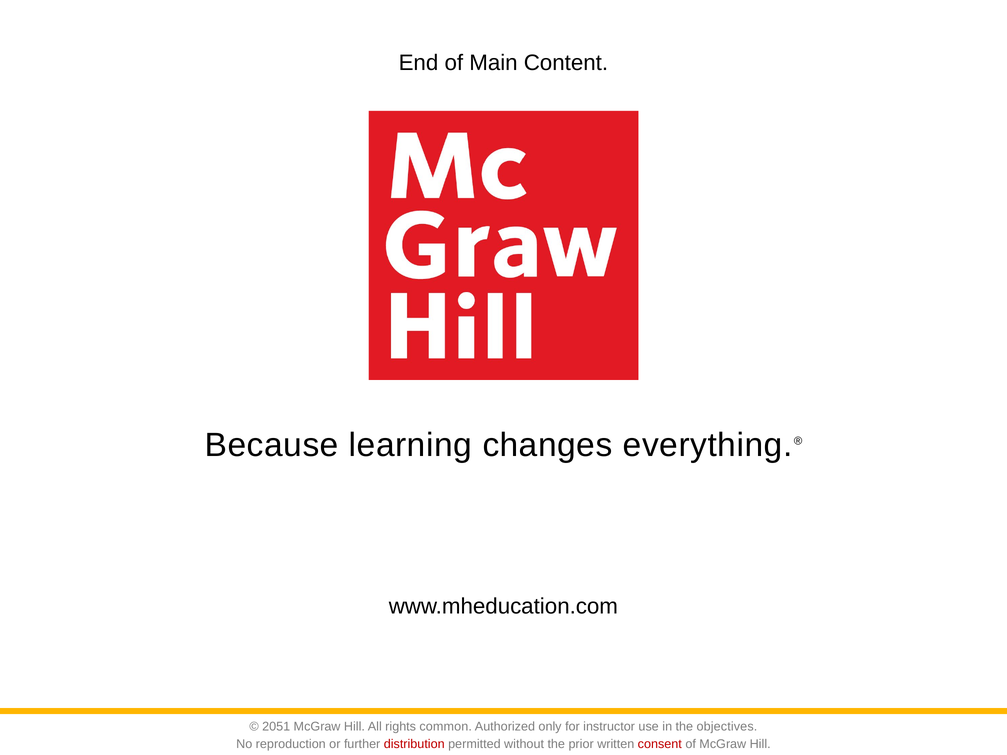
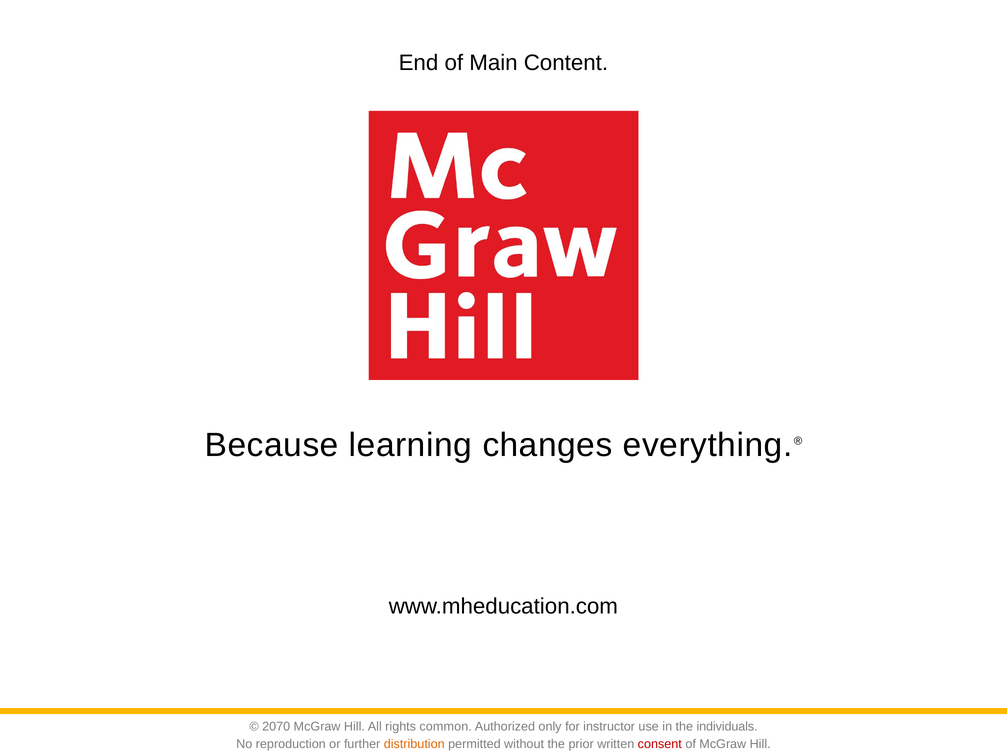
2051: 2051 -> 2070
objectives: objectives -> individuals
distribution colour: red -> orange
